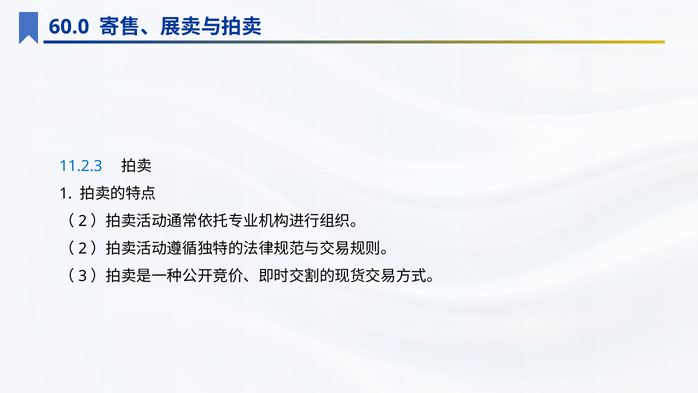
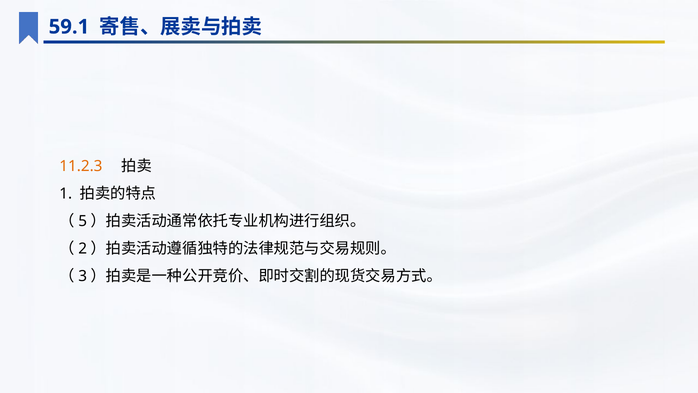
60.0: 60.0 -> 59.1
11.2.3 colour: blue -> orange
2 at (83, 221): 2 -> 5
